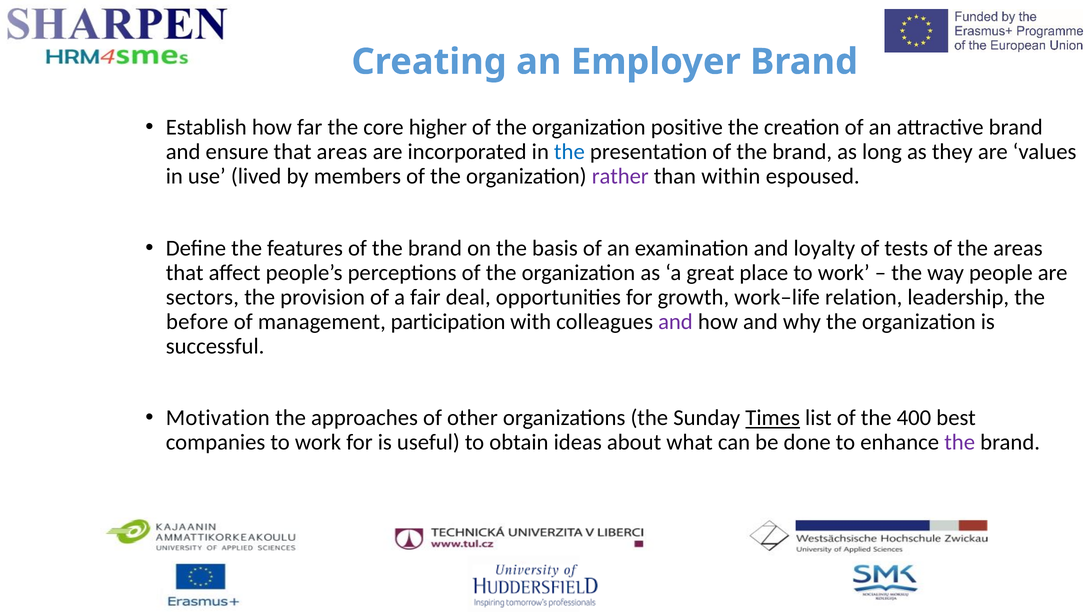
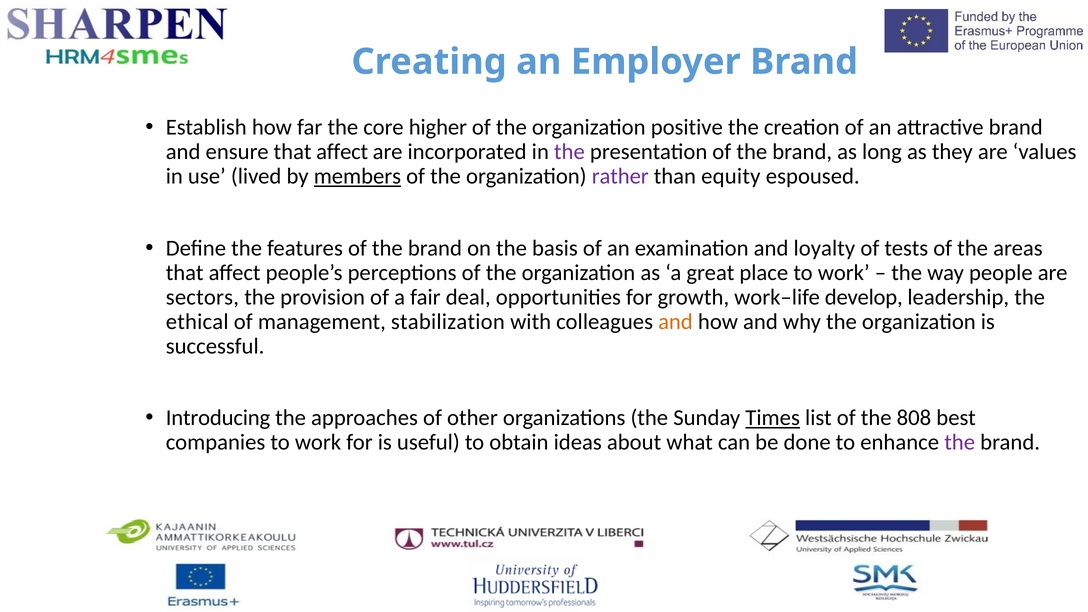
ensure that areas: areas -> affect
the at (569, 152) colour: blue -> purple
members underline: none -> present
within: within -> equity
relation: relation -> develop
before: before -> ethical
participation: participation -> stabilization
and at (675, 322) colour: purple -> orange
Motivation: Motivation -> Introducing
400: 400 -> 808
